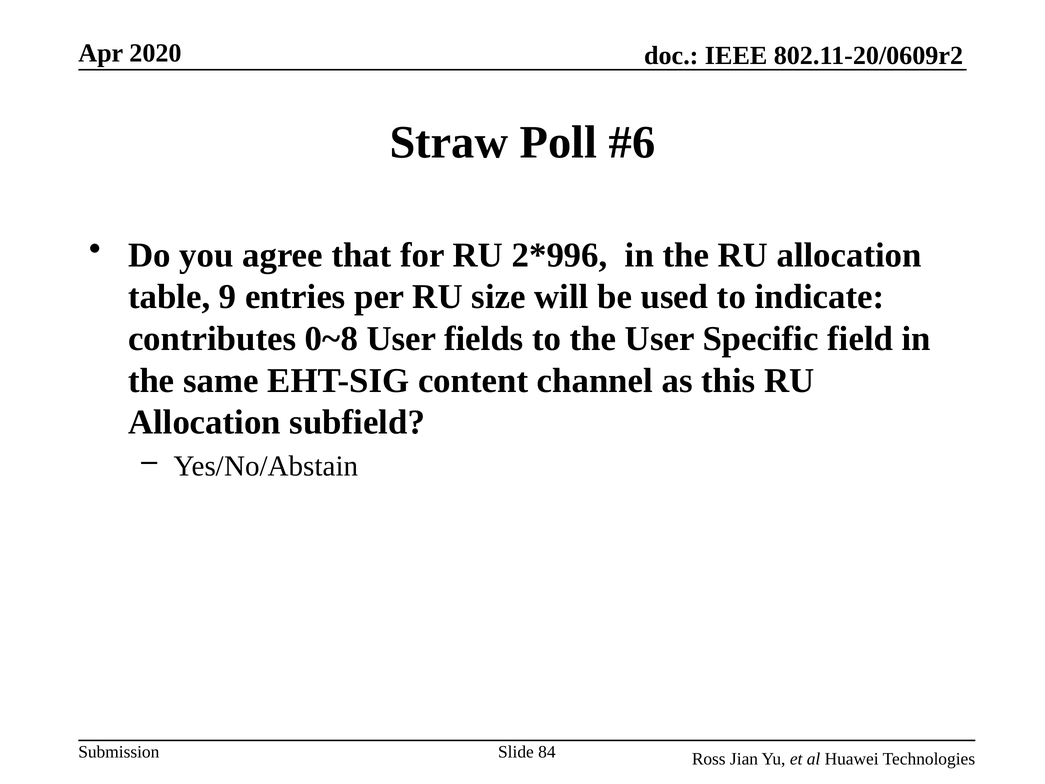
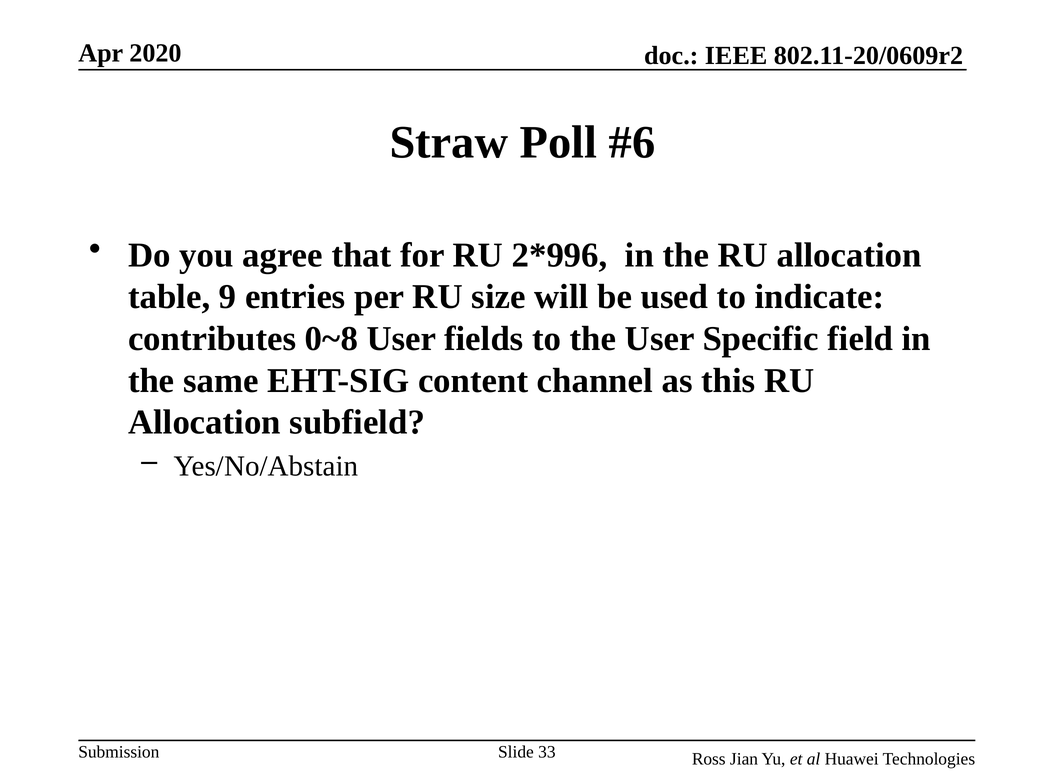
84: 84 -> 33
